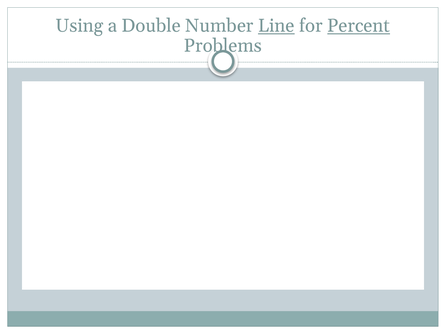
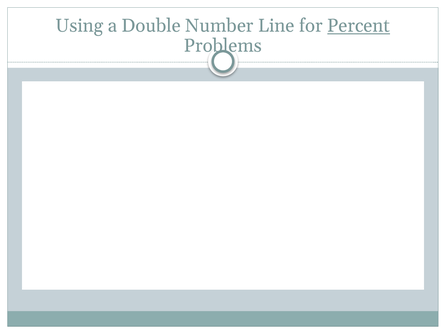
Line underline: present -> none
